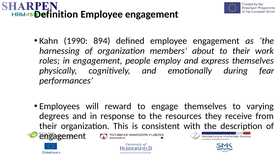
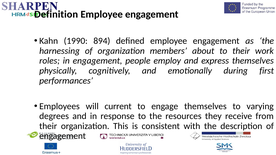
fear: fear -> first
reward: reward -> current
